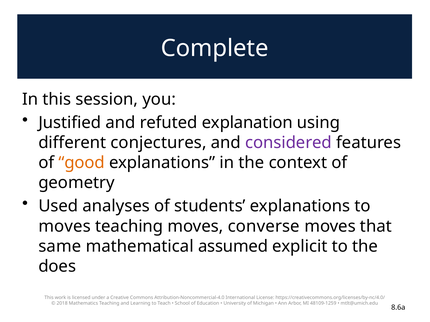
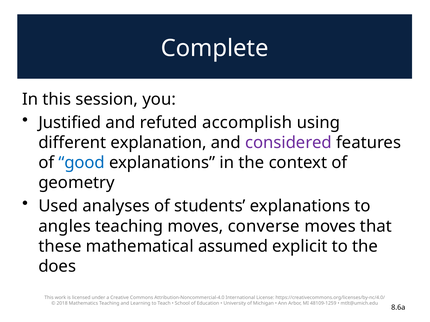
explanation: explanation -> accomplish
conjectures: conjectures -> explanation
good colour: orange -> blue
moves at (65, 227): moves -> angles
same: same -> these
